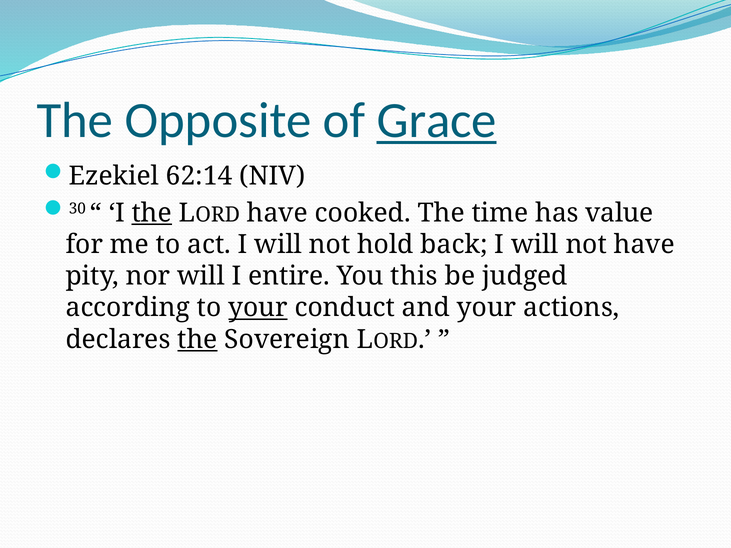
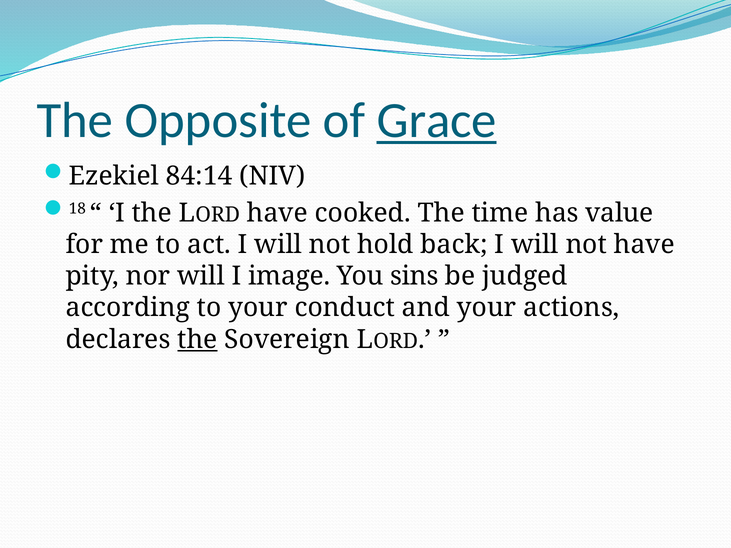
62:14: 62:14 -> 84:14
30: 30 -> 18
the at (152, 213) underline: present -> none
entire: entire -> image
this: this -> sins
your at (258, 308) underline: present -> none
